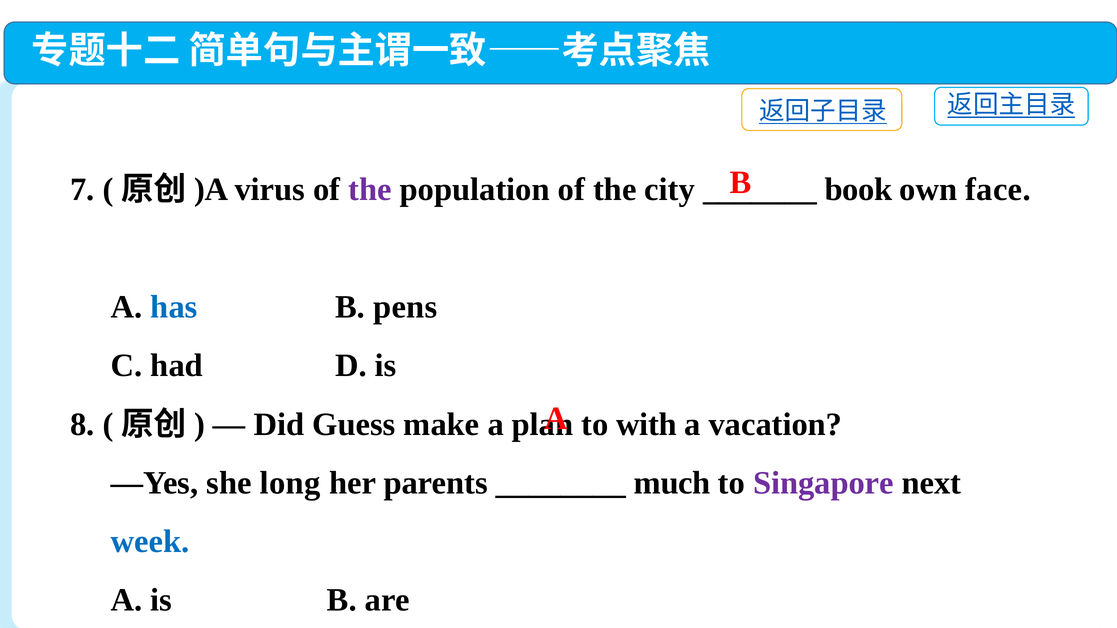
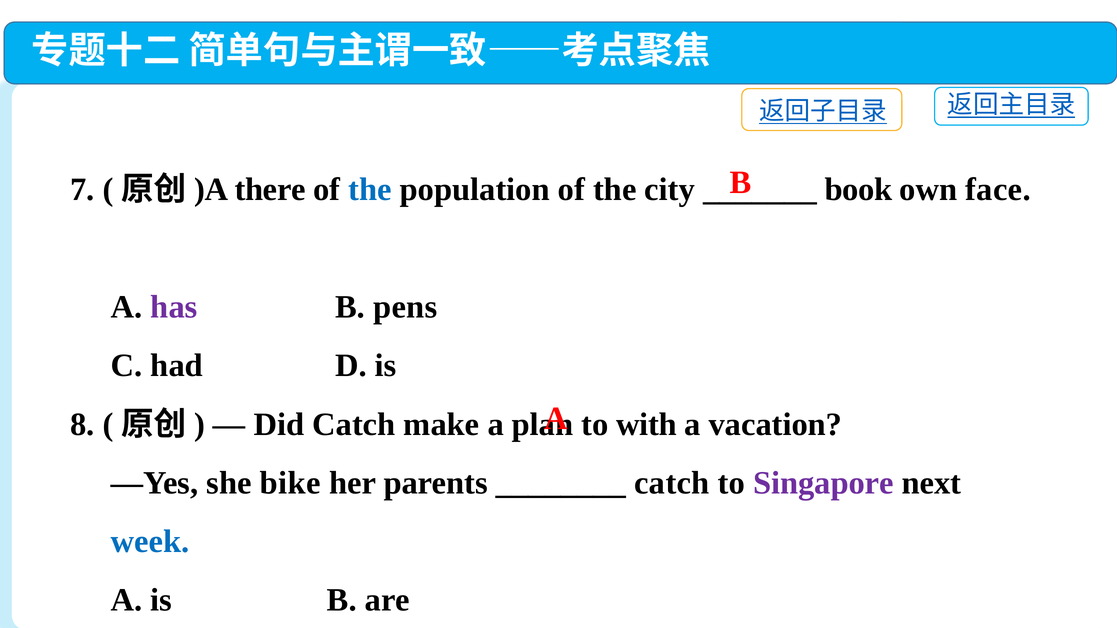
virus: virus -> there
the at (370, 190) colour: purple -> blue
has colour: blue -> purple
Did Guess: Guess -> Catch
long: long -> bike
much at (672, 483): much -> catch
